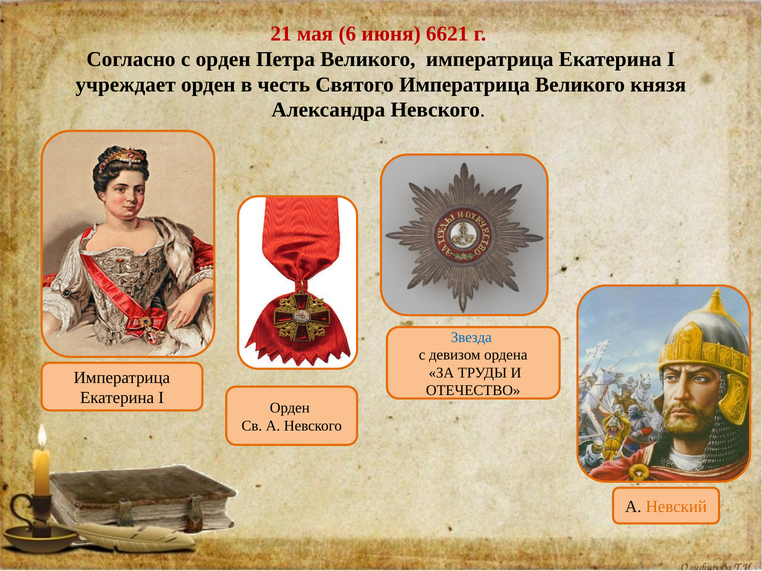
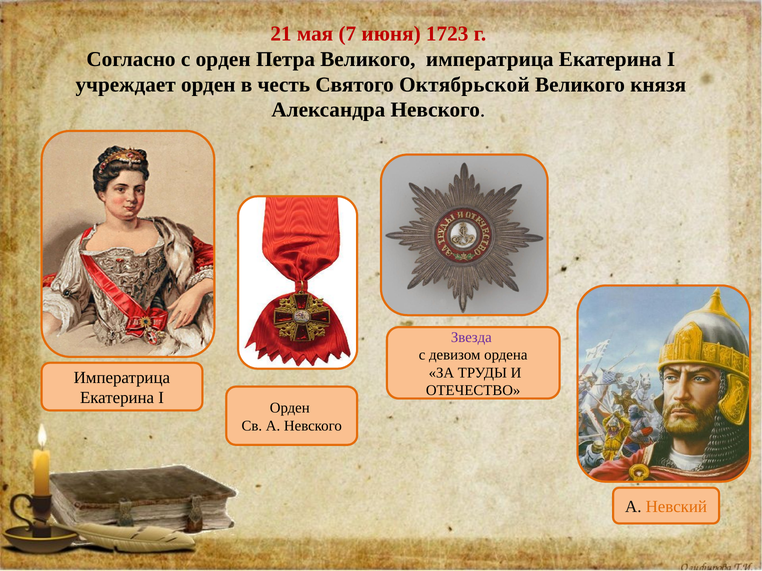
6: 6 -> 7
6621: 6621 -> 1723
Святого Императрица: Императрица -> Октябрьской
Звезда colour: blue -> purple
